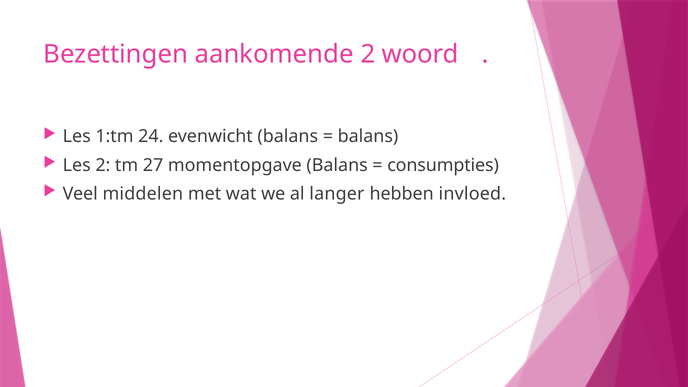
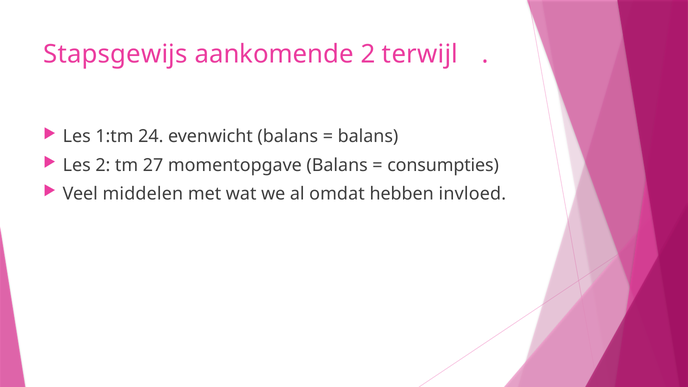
Bezettingen: Bezettingen -> Stapsgewijs
woord: woord -> terwijl
langer: langer -> omdat
